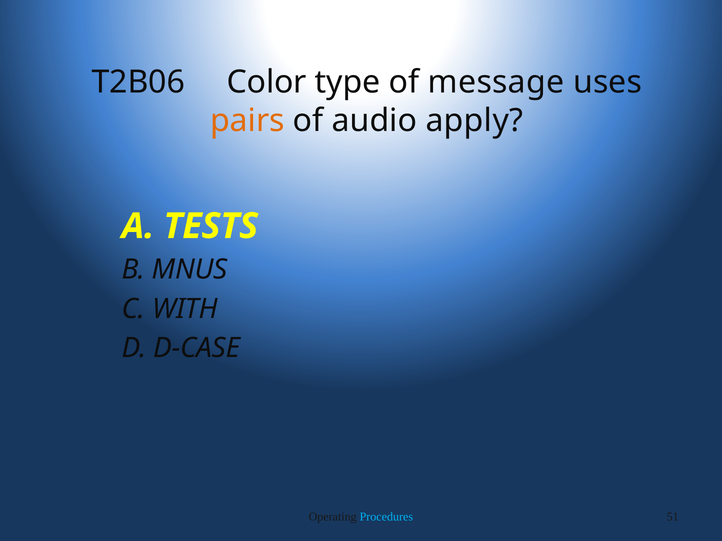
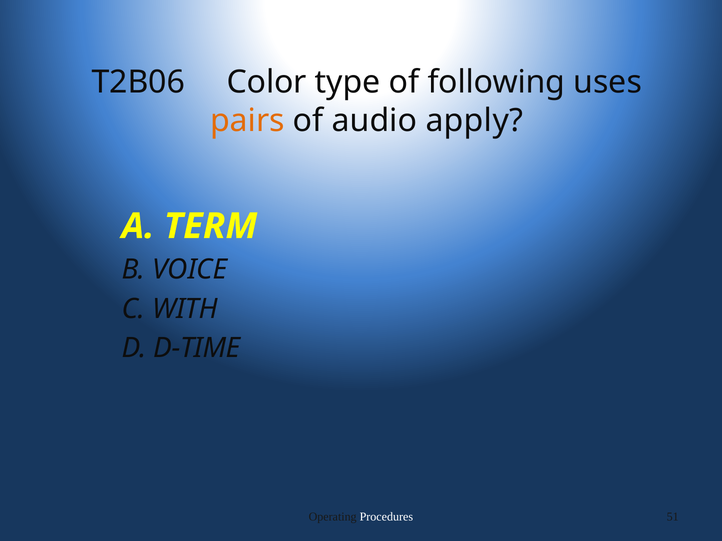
message: message -> following
TESTS: TESTS -> TERM
MNUS: MNUS -> VOICE
D-CASE: D-CASE -> D-TIME
Procedures colour: light blue -> white
